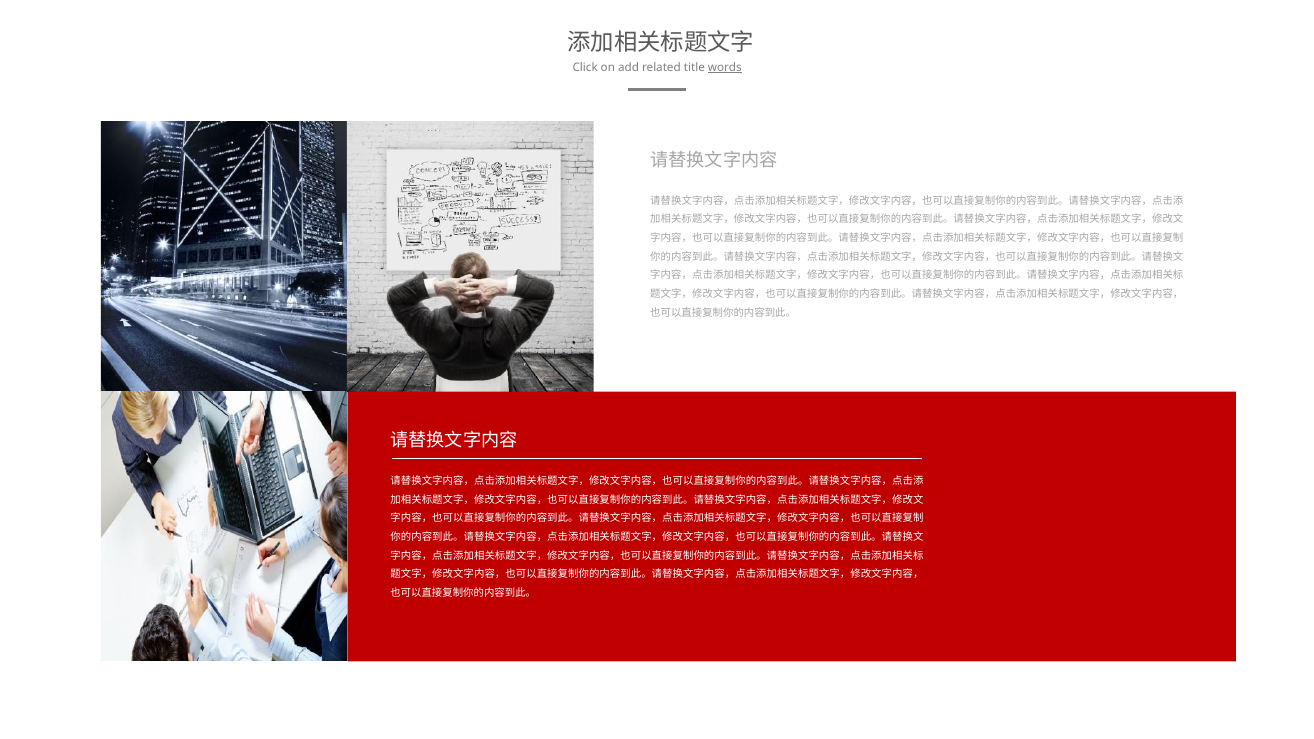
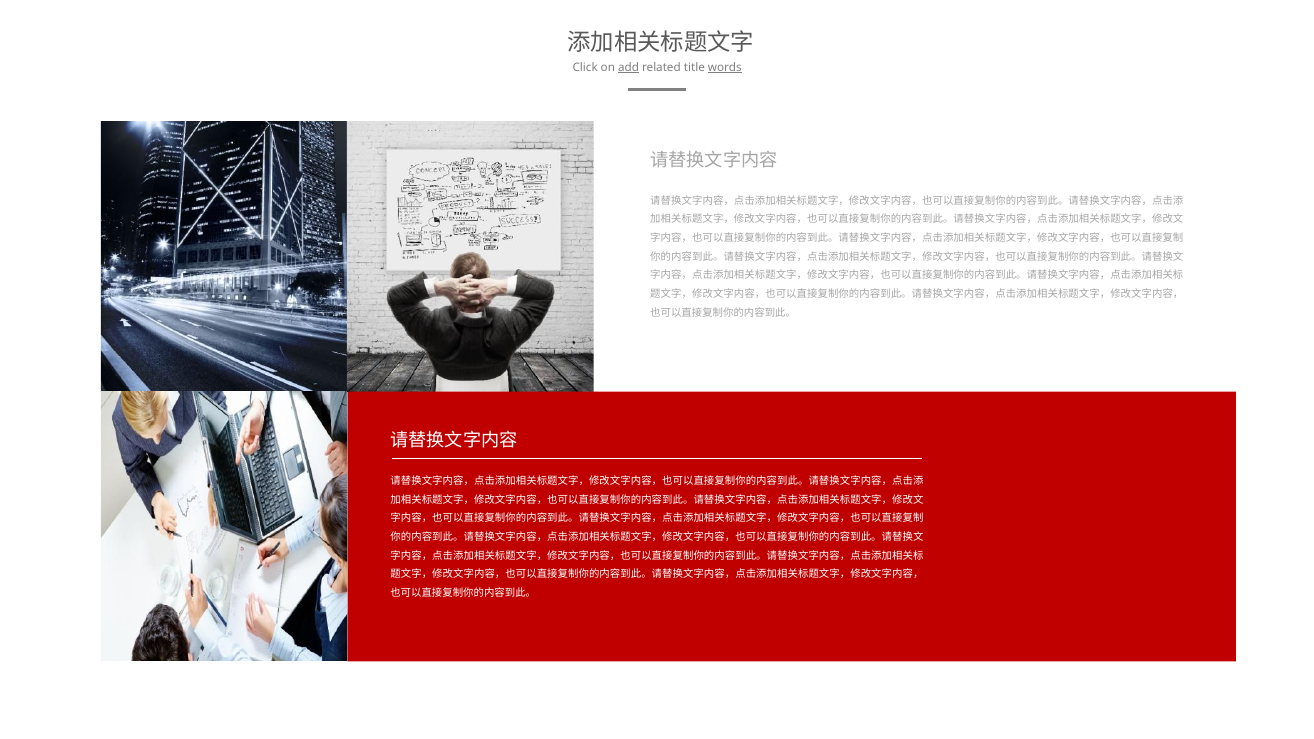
add underline: none -> present
